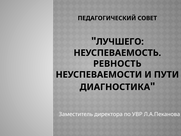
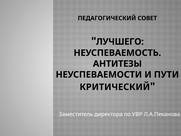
РЕВНОСТЬ: РЕВНОСТЬ -> АНТИТЕЗЫ
ДИАГНОСТИКА: ДИАГНОСТИКА -> КРИТИЧЕСКИЙ
